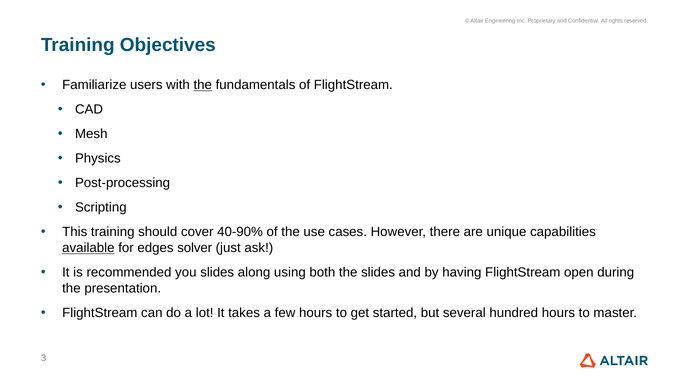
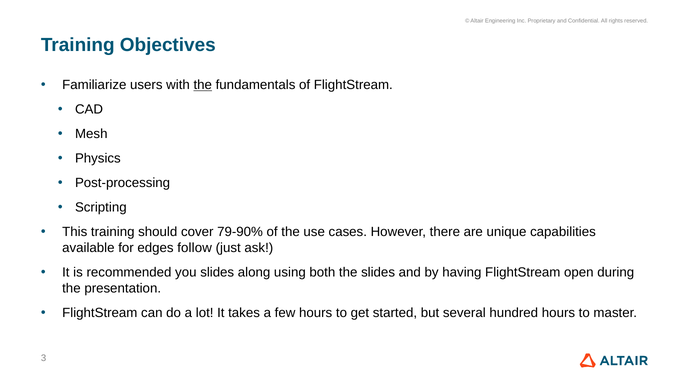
40-90%: 40-90% -> 79-90%
available underline: present -> none
solver: solver -> follow
